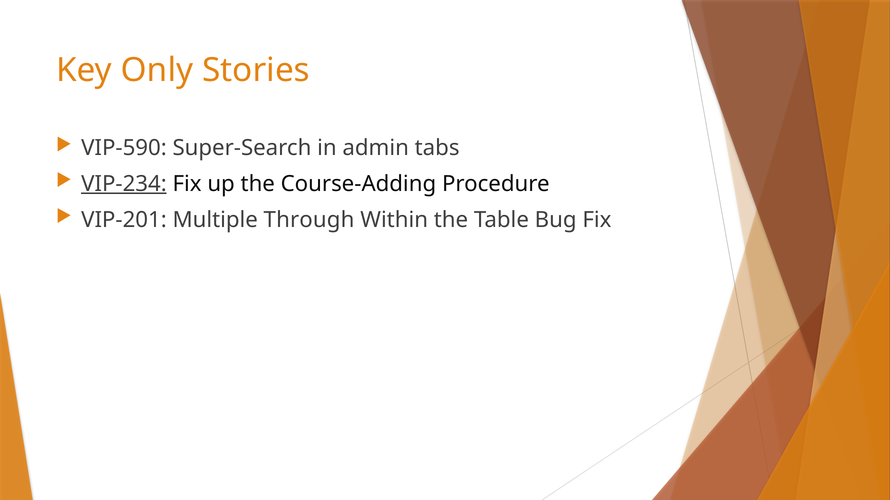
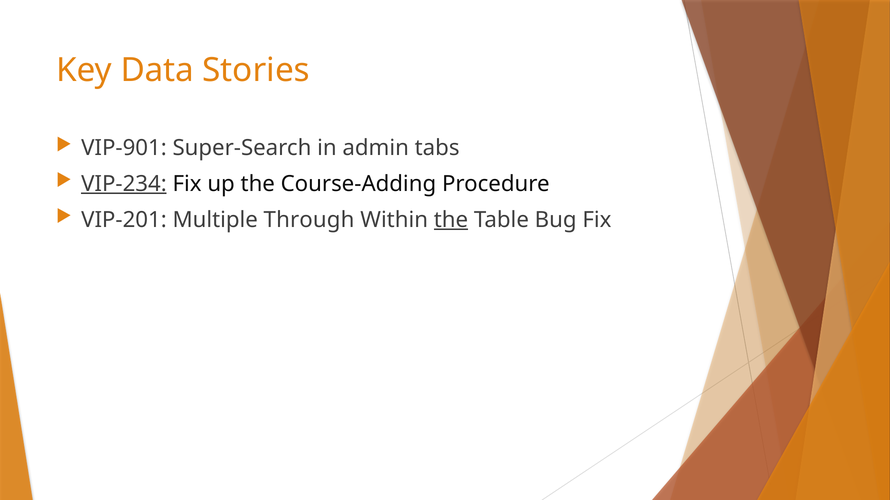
Only: Only -> Data
VIP-590: VIP-590 -> VIP-901
the at (451, 220) underline: none -> present
